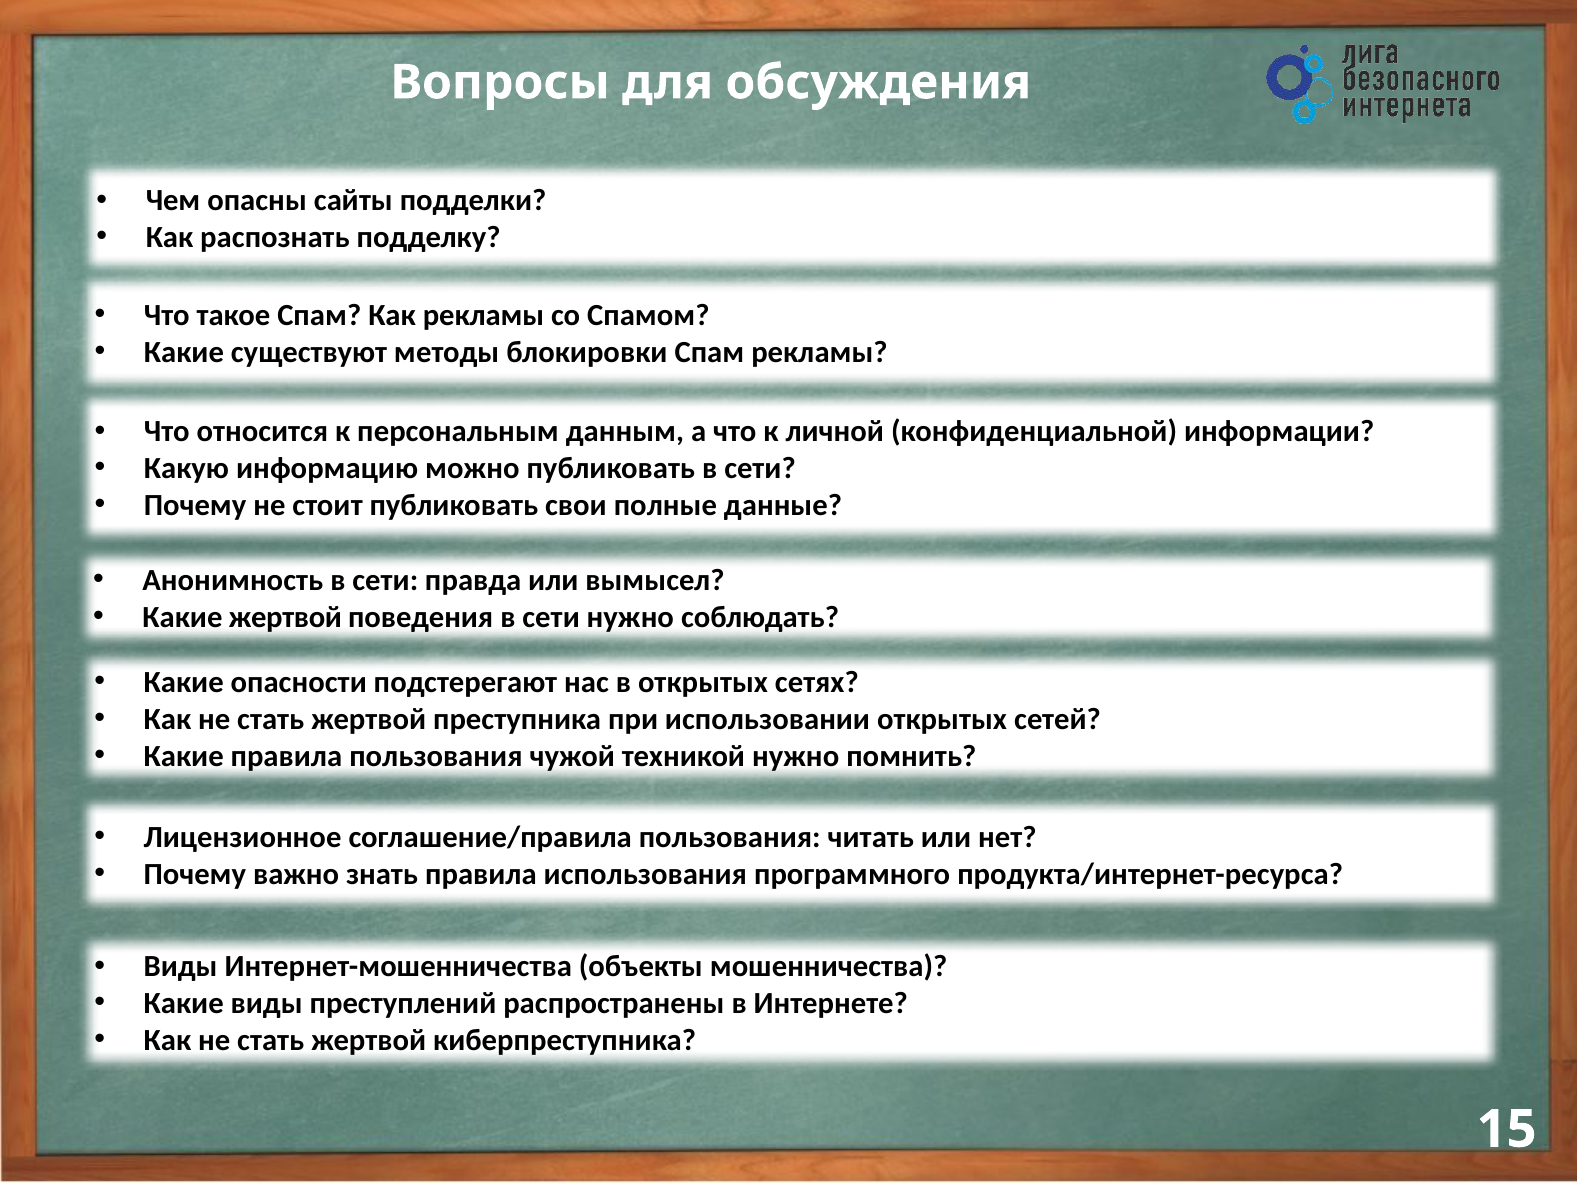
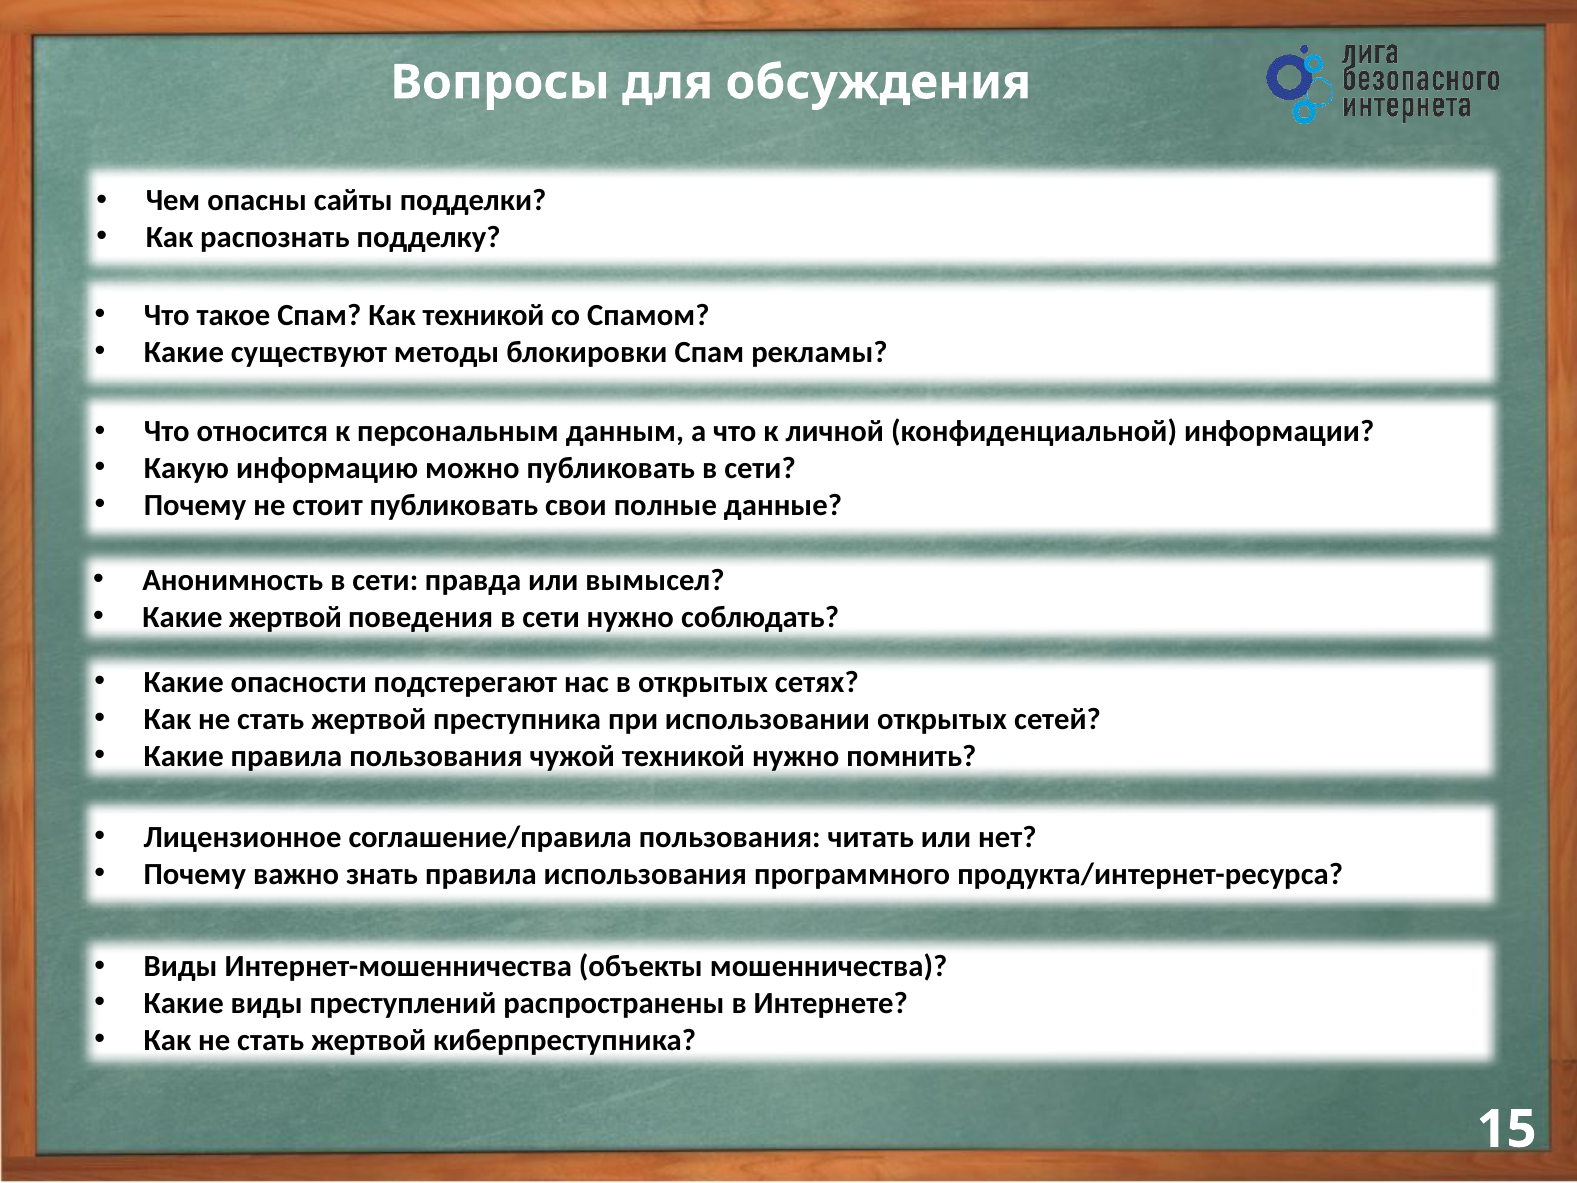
Как рекламы: рекламы -> техникой
